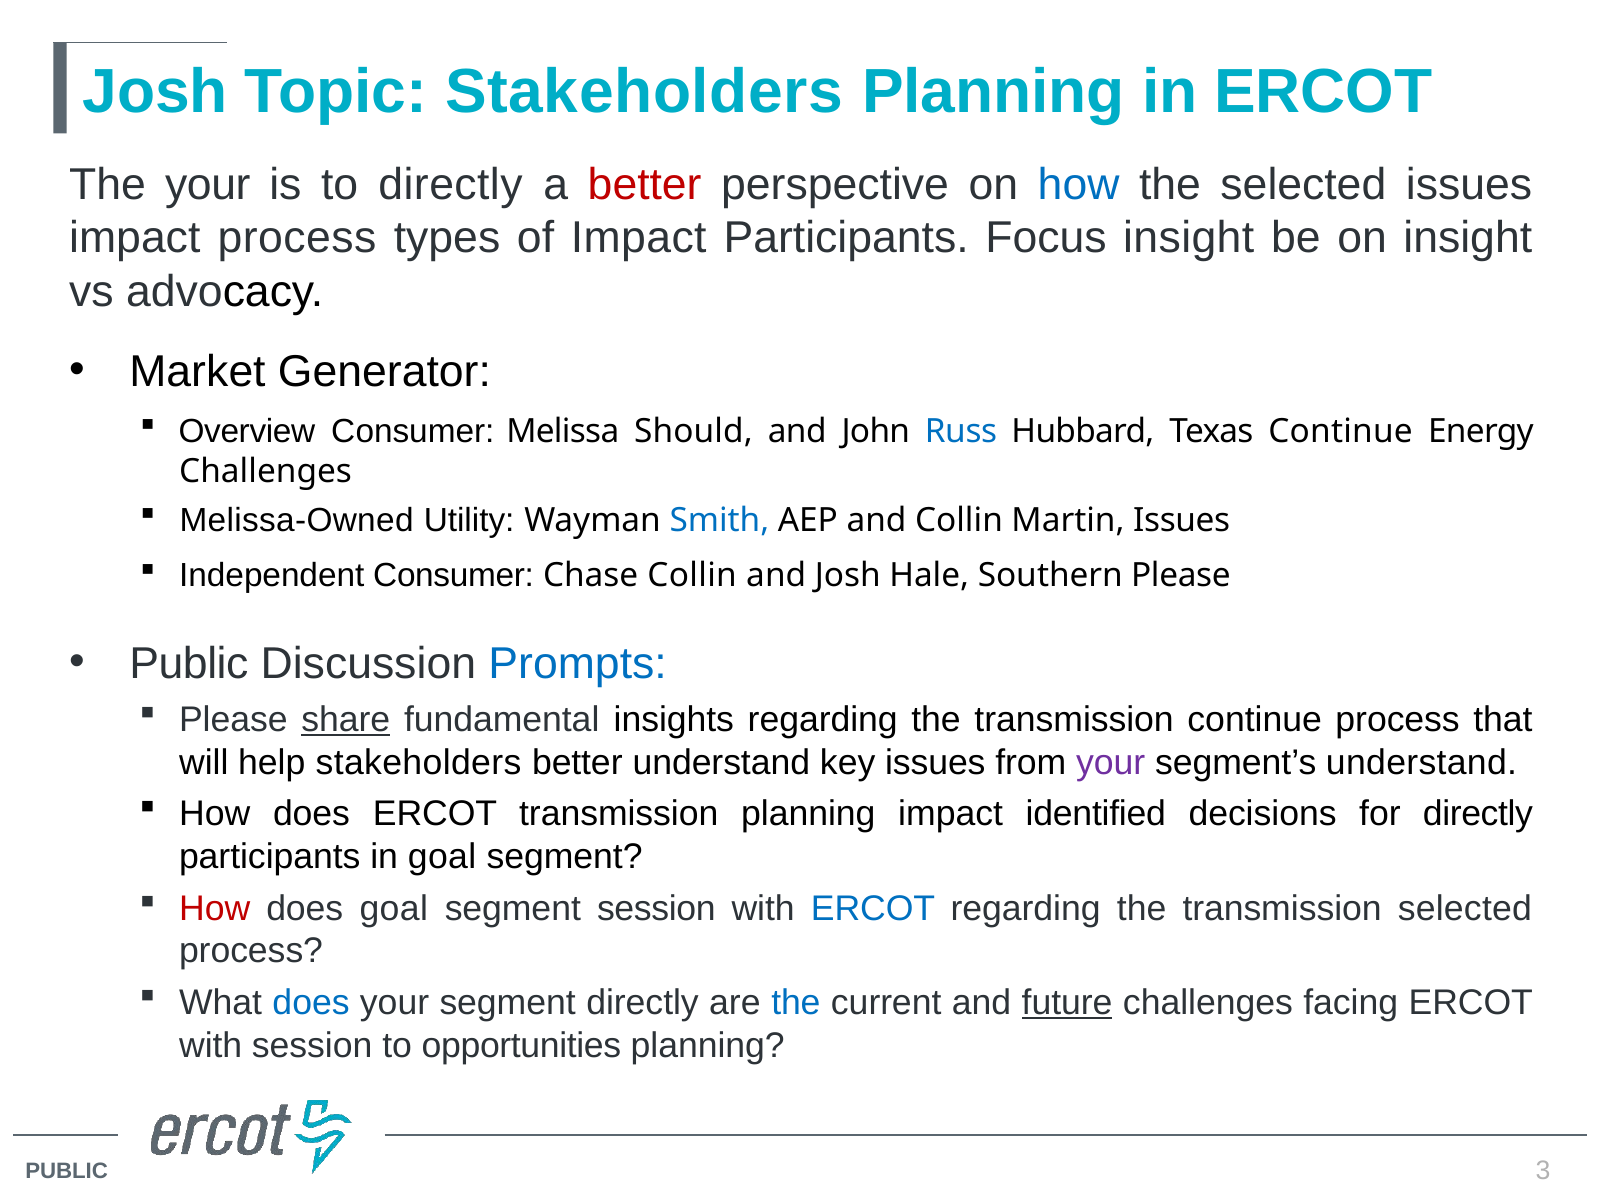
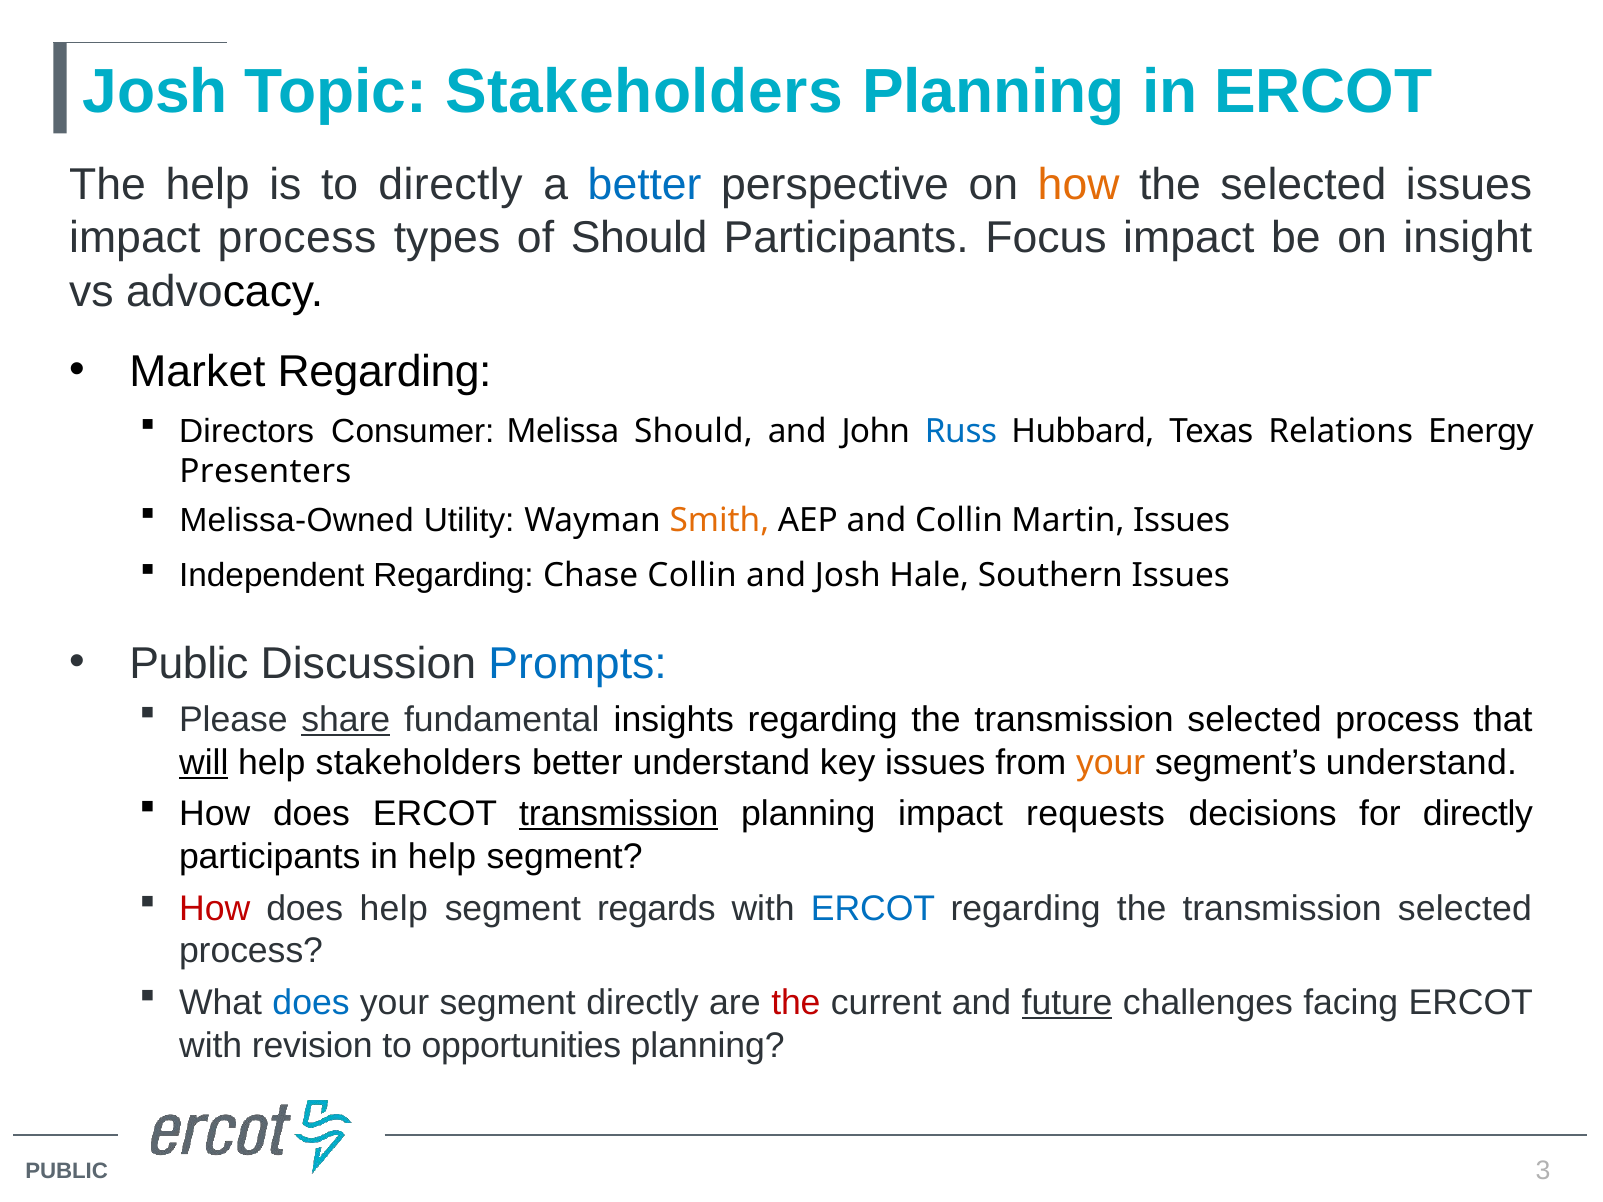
The your: your -> help
better at (645, 185) colour: red -> blue
how at (1079, 185) colour: blue -> orange
of Impact: Impact -> Should
Focus insight: insight -> impact
Market Generator: Generator -> Regarding
Overview: Overview -> Directors
Texas Continue: Continue -> Relations
Challenges at (266, 471): Challenges -> Presenters
Smith colour: blue -> orange
Independent Consumer: Consumer -> Regarding
Southern Please: Please -> Issues
continue at (1255, 720): continue -> selected
will underline: none -> present
your at (1111, 763) colour: purple -> orange
transmission at (619, 814) underline: none -> present
identified: identified -> requests
in goal: goal -> help
does goal: goal -> help
segment session: session -> regards
the at (796, 1003) colour: blue -> red
with session: session -> revision
